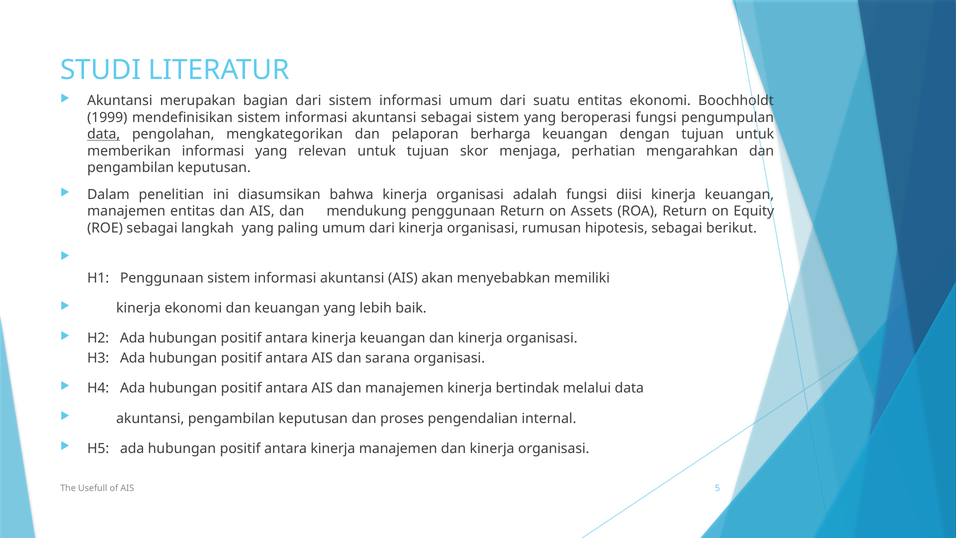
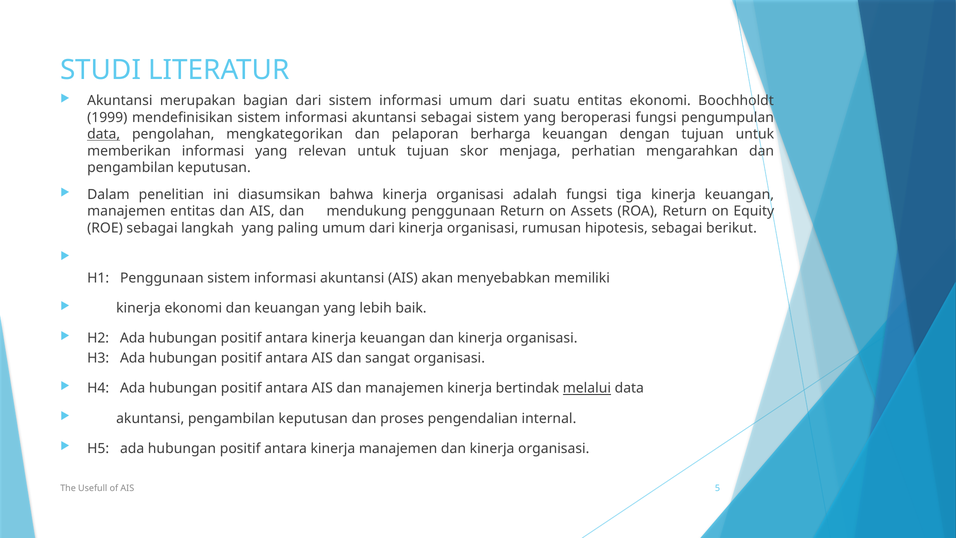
diisi: diisi -> tiga
sarana: sarana -> sangat
melalui underline: none -> present
